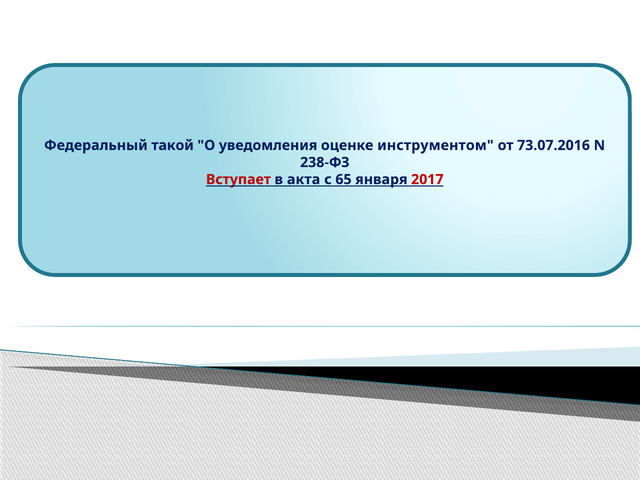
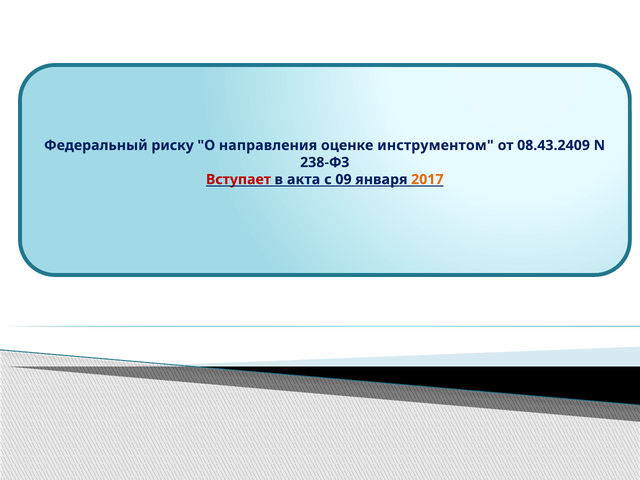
такой: такой -> риску
уведомления: уведомления -> направления
73.07.2016: 73.07.2016 -> 08.43.2409
65: 65 -> 09
2017 colour: red -> orange
